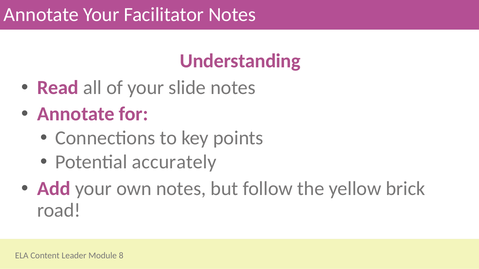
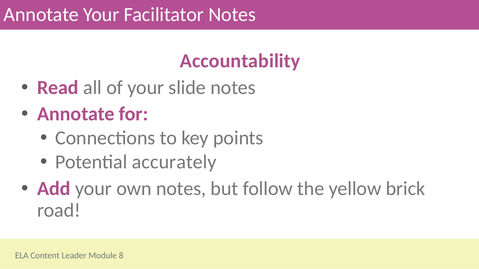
Understanding: Understanding -> Accountability
